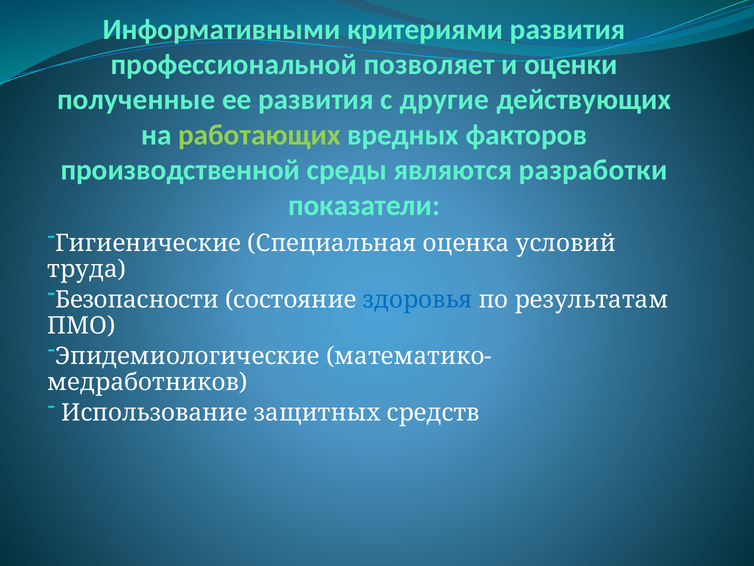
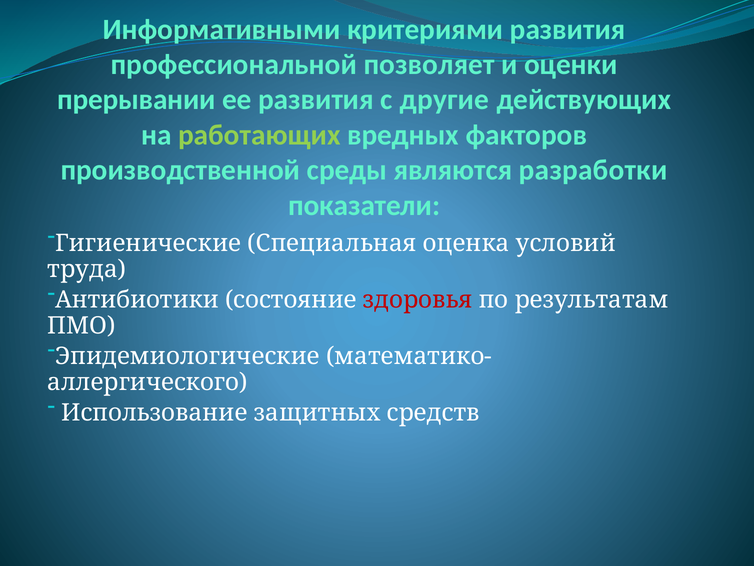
полученные: полученные -> прерывании
Безопасности: Безопасности -> Антибиотики
здоровья colour: blue -> red
медработников: медработников -> аллергического
